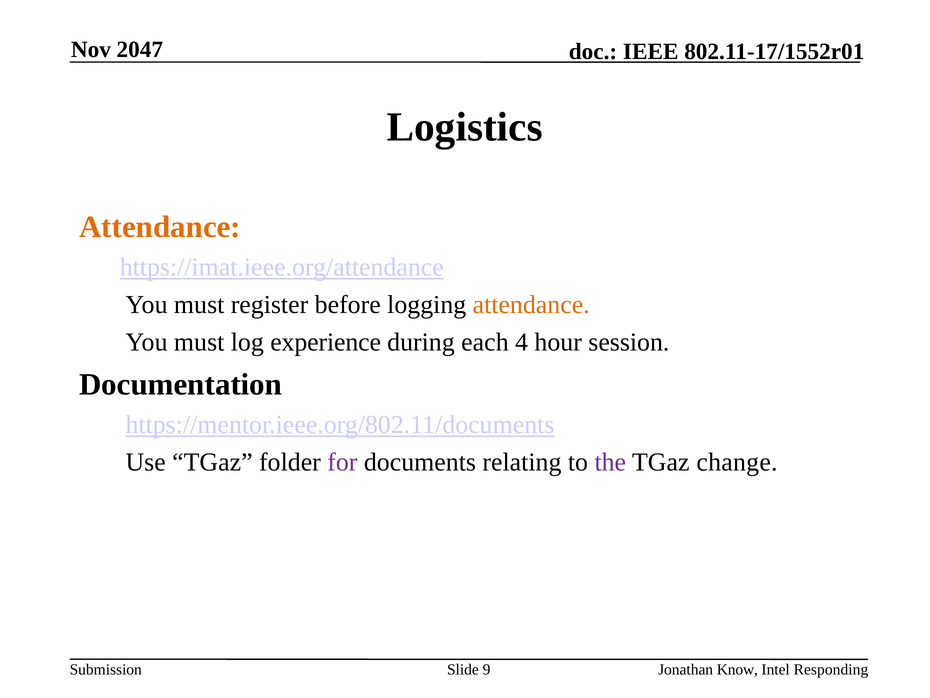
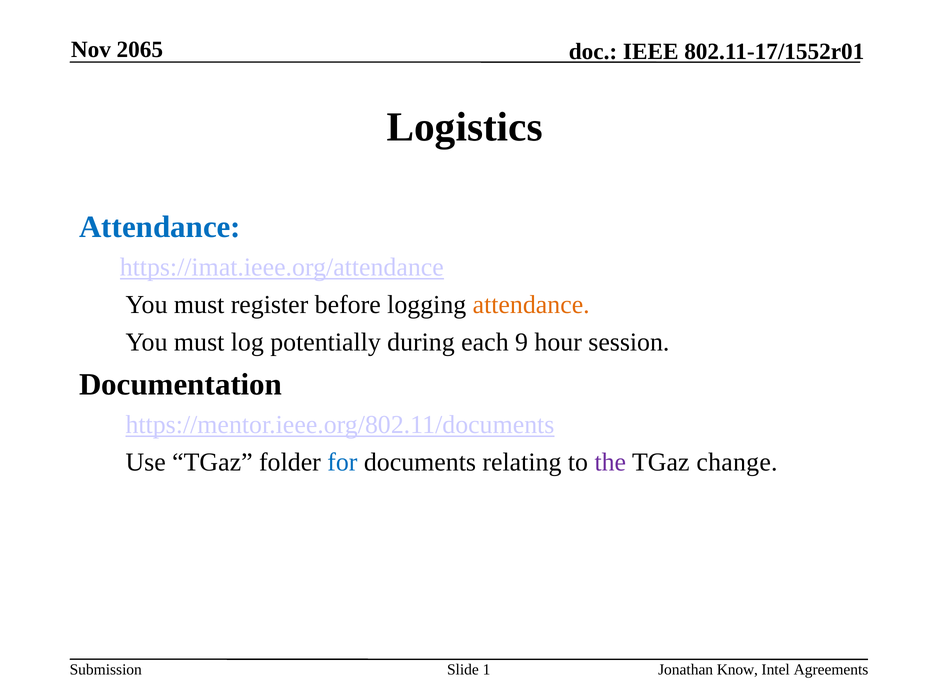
2047: 2047 -> 2065
Attendance at (160, 227) colour: orange -> blue
experience: experience -> potentially
4: 4 -> 9
for colour: purple -> blue
9: 9 -> 1
Responding: Responding -> Agreements
